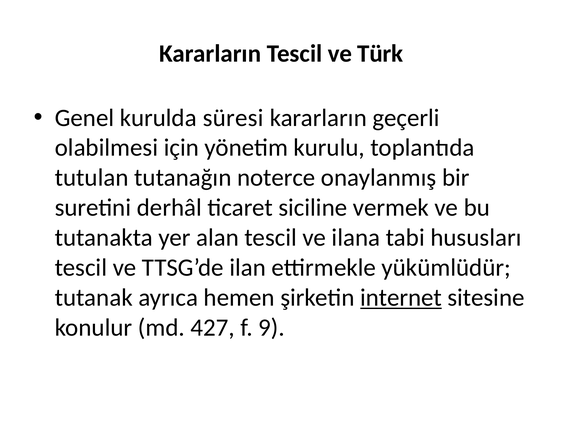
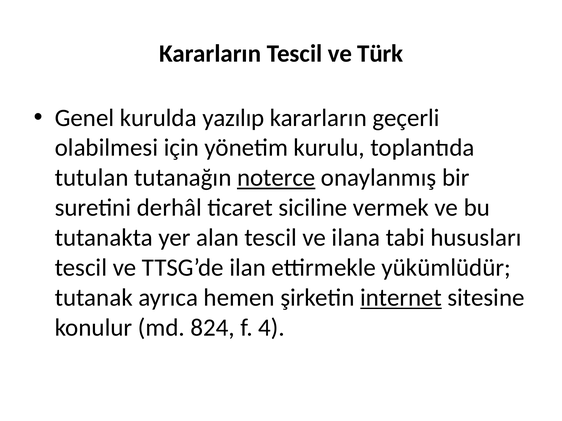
süresi: süresi -> yazılıp
noterce underline: none -> present
427: 427 -> 824
9: 9 -> 4
